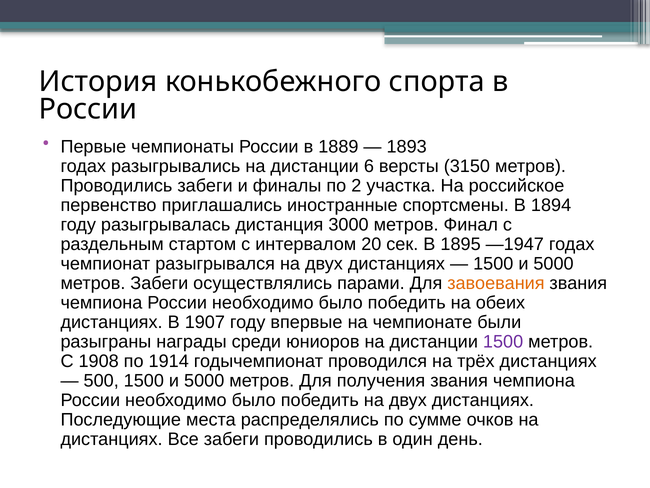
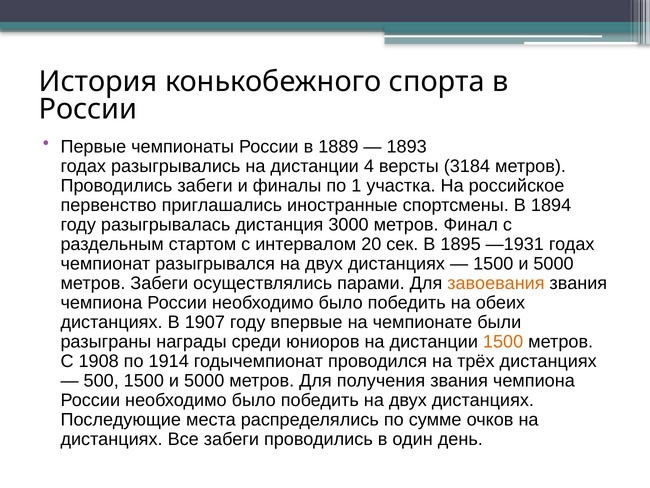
6: 6 -> 4
3150: 3150 -> 3184
2: 2 -> 1
—1947: —1947 -> —1931
1500 at (503, 341) colour: purple -> orange
